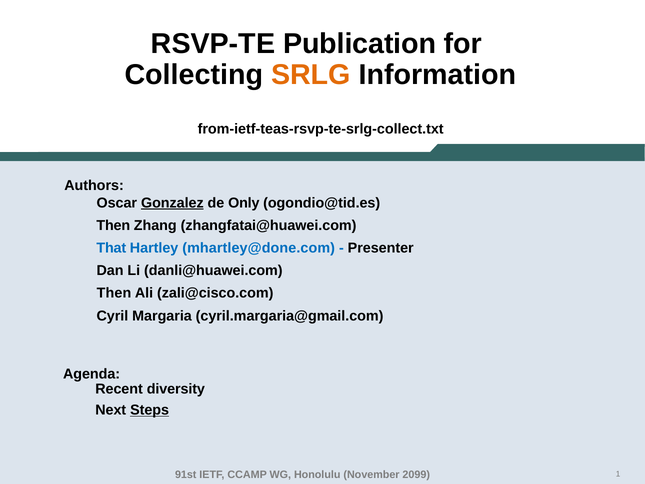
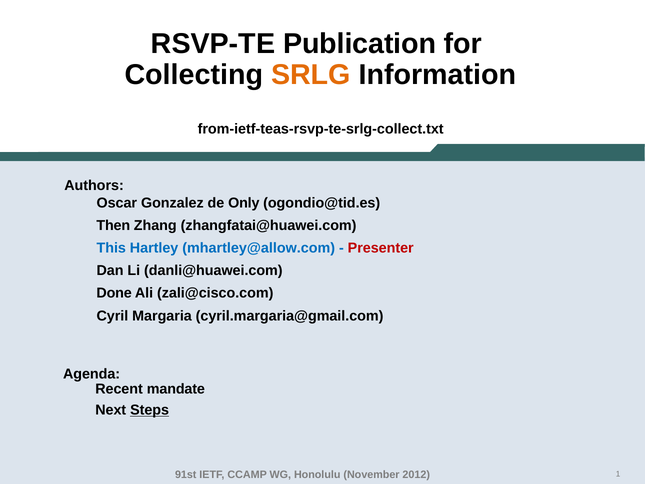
Gonzalez underline: present -> none
That: That -> This
mhartley@done.com: mhartley@done.com -> mhartley@allow.com
Presenter colour: black -> red
Then at (114, 293): Then -> Done
diversity: diversity -> mandate
2099: 2099 -> 2012
